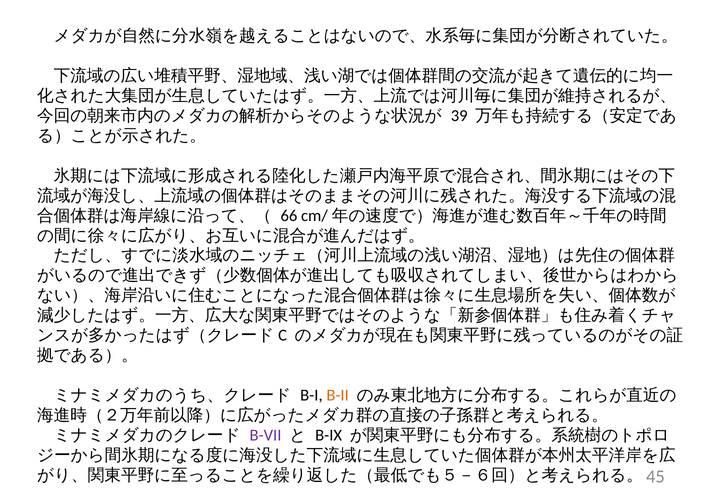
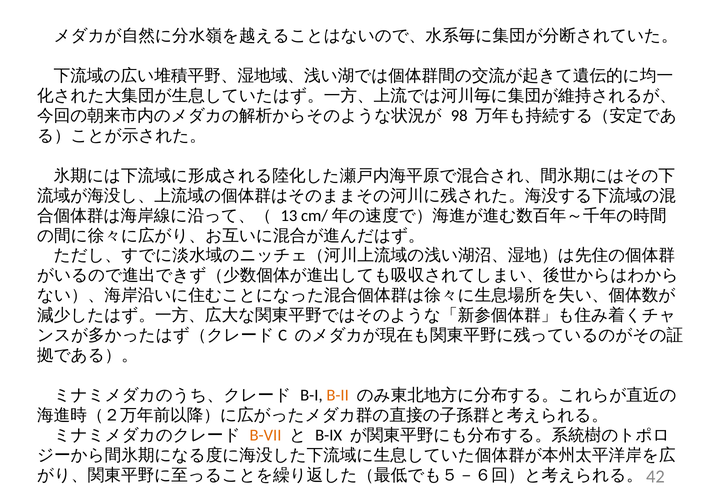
39: 39 -> 98
66: 66 -> 13
B-VII colour: purple -> orange
45: 45 -> 42
